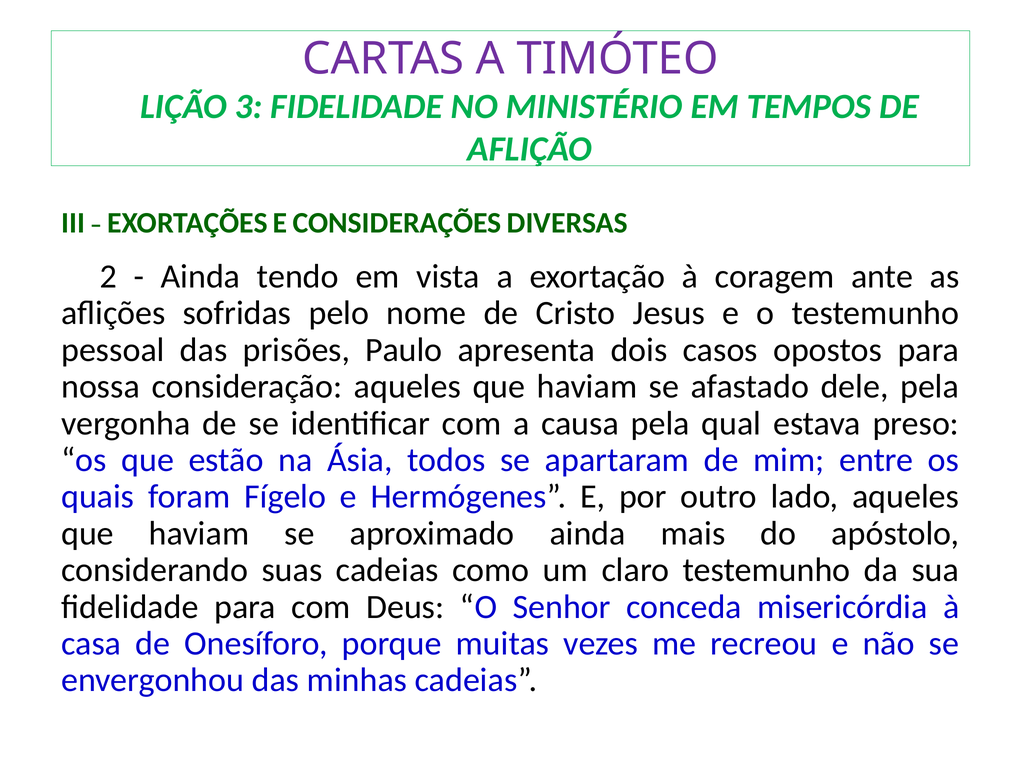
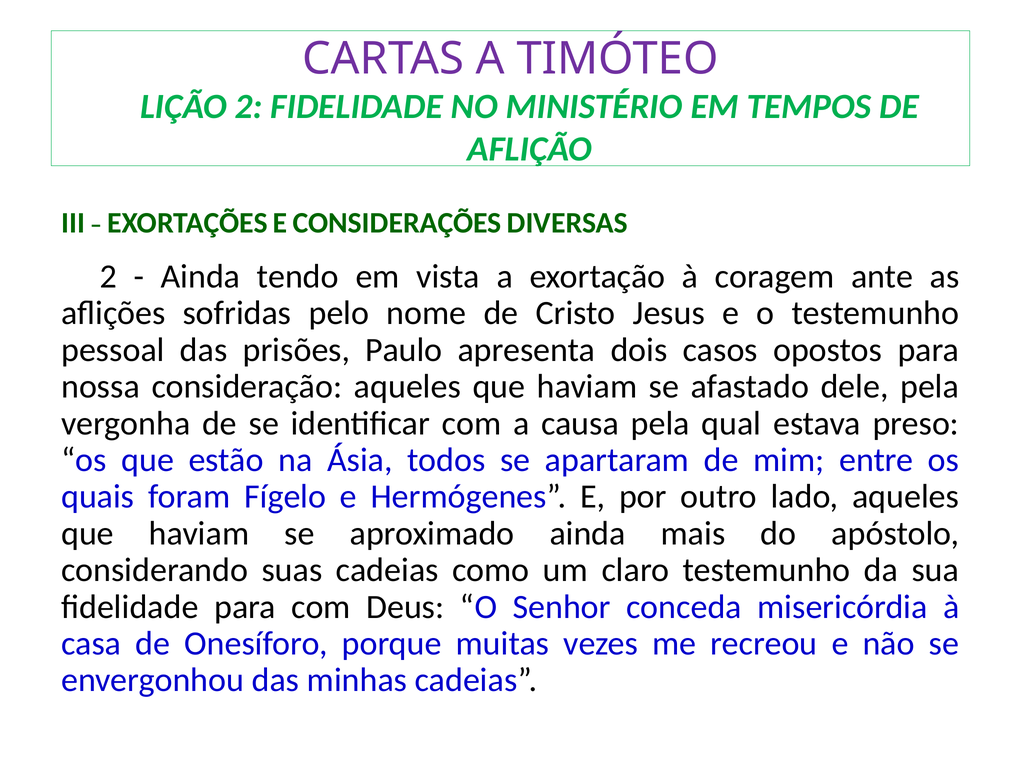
LIÇÃO 3: 3 -> 2
